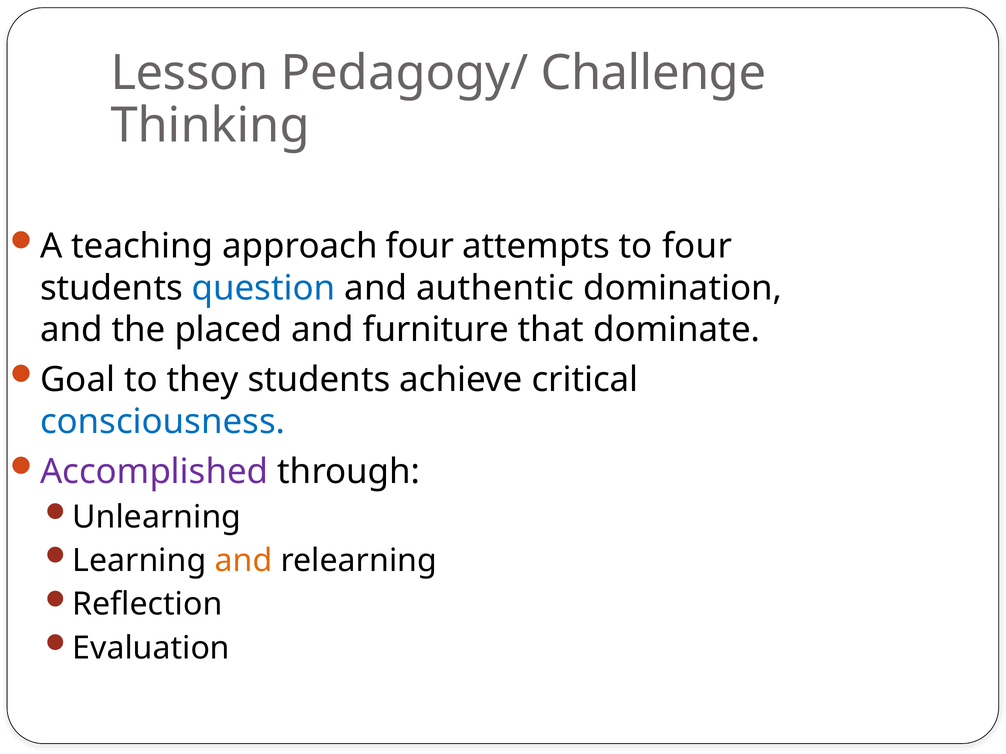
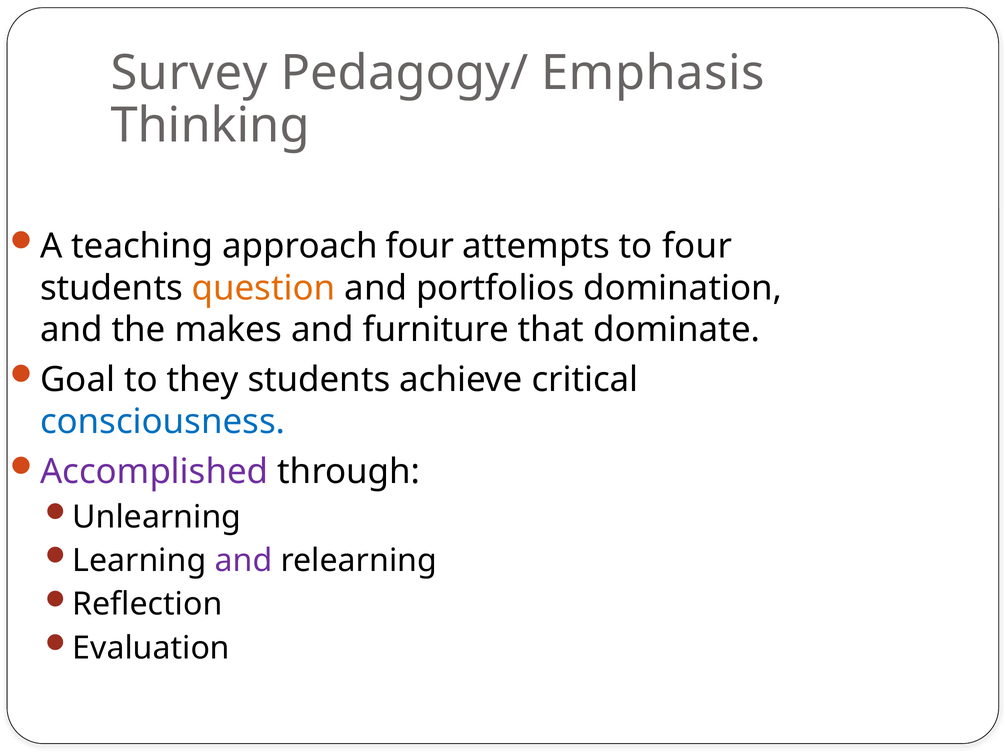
Lesson: Lesson -> Survey
Challenge: Challenge -> Emphasis
question colour: blue -> orange
authentic: authentic -> portfolios
placed: placed -> makes
and at (244, 561) colour: orange -> purple
